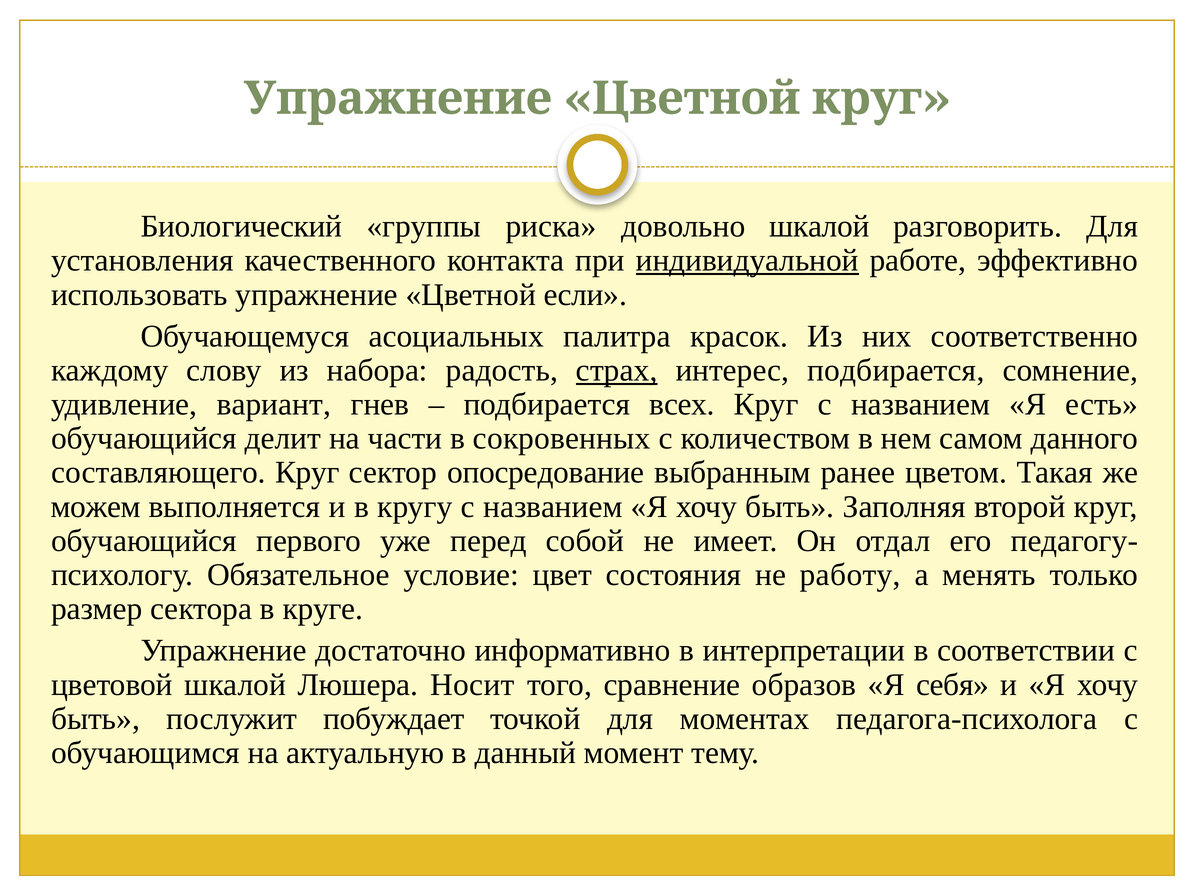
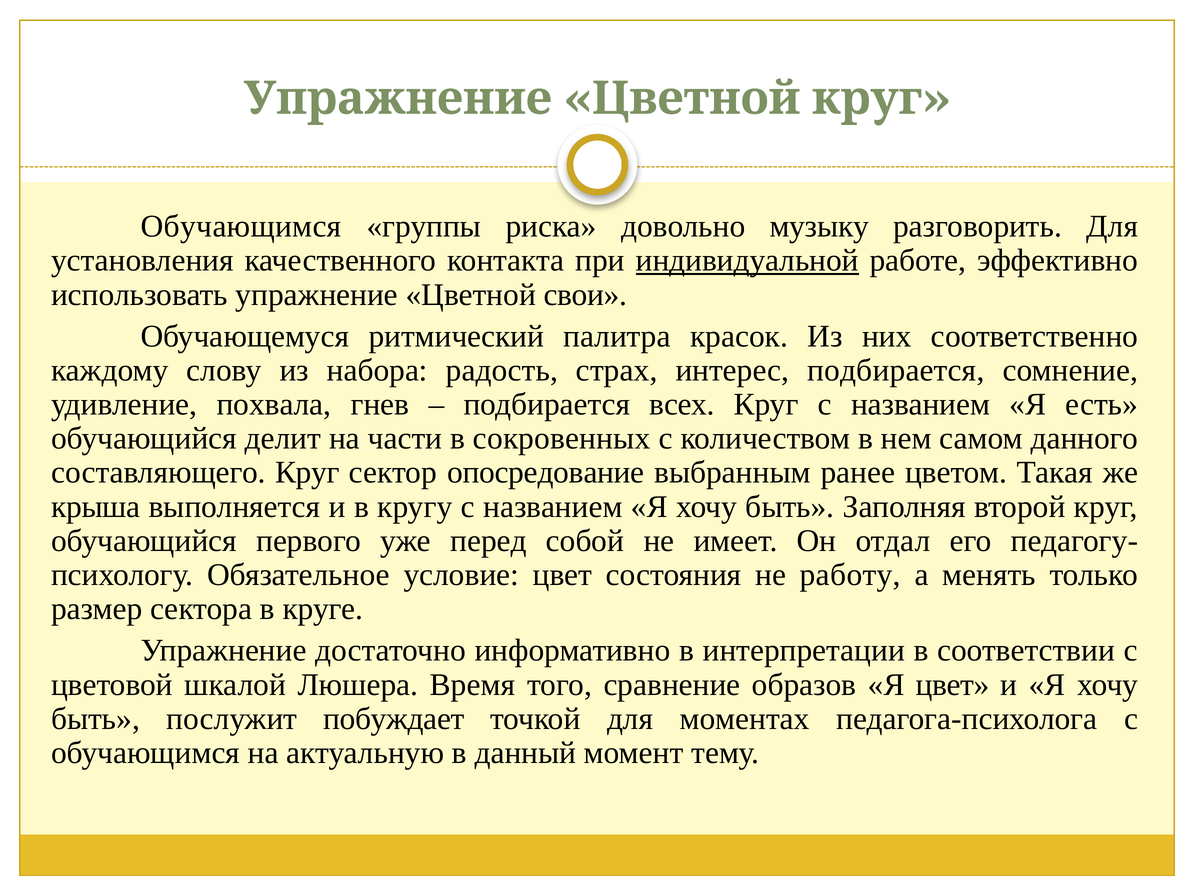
Биологический at (241, 227): Биологический -> Обучающимся
довольно шкалой: шкалой -> музыку
если: если -> свои
асоциальных: асоциальных -> ритмический
страх underline: present -> none
вариант: вариант -> похвала
можем: можем -> крыша
Носит: Носит -> Время
Я себя: себя -> цвет
